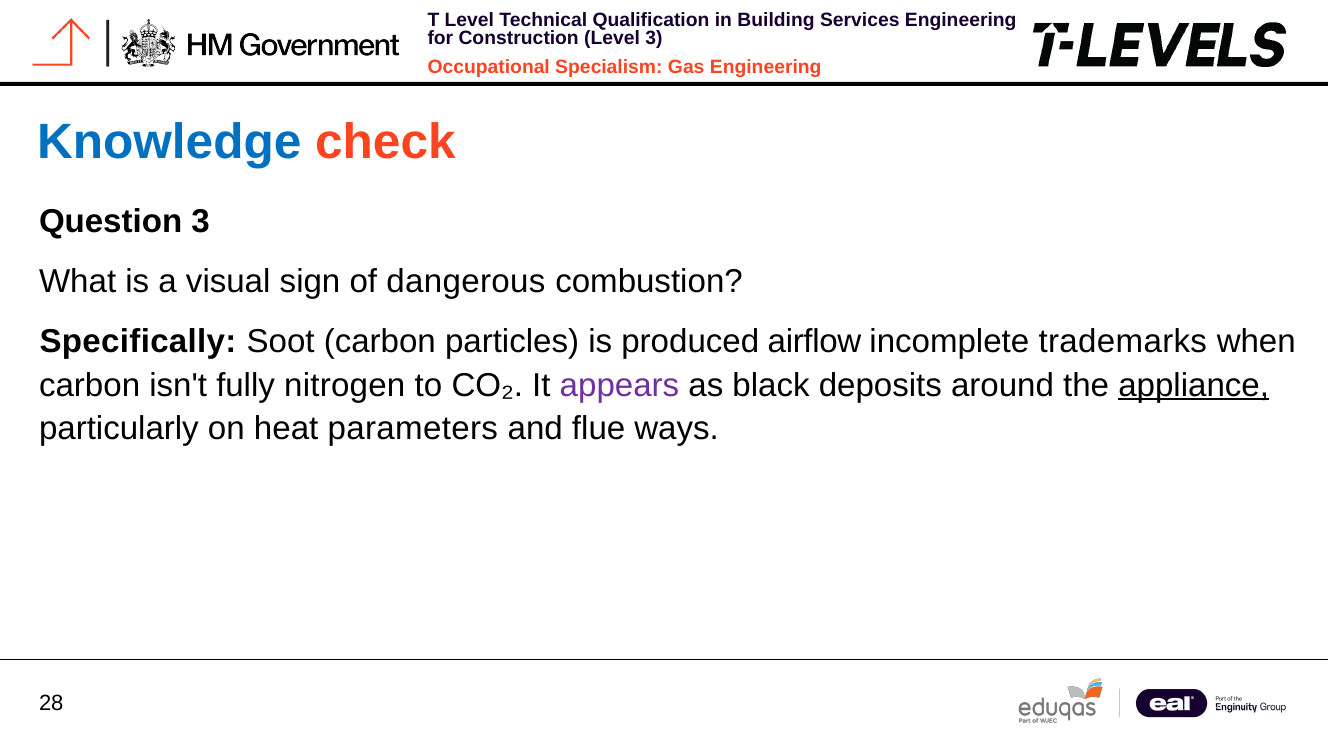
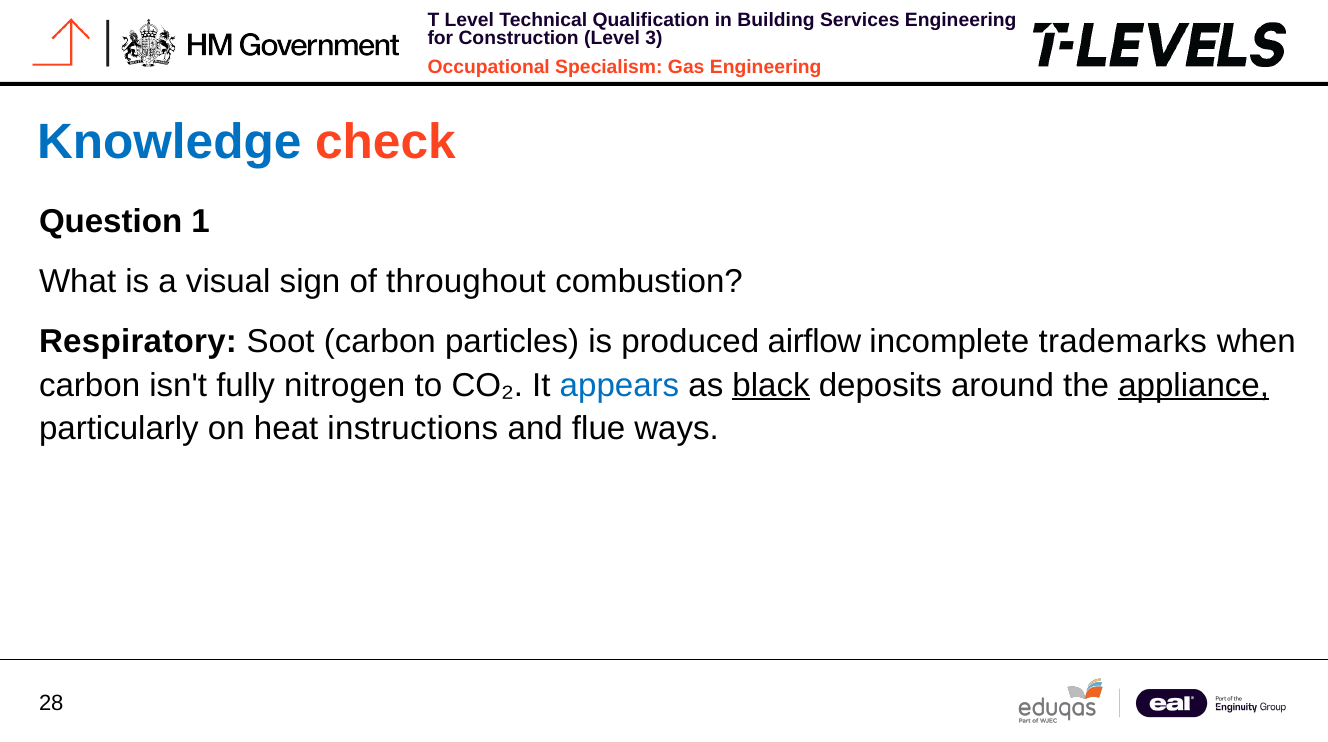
Question 3: 3 -> 1
dangerous: dangerous -> throughout
Specifically: Specifically -> Respiratory
appears colour: purple -> blue
black underline: none -> present
parameters: parameters -> instructions
